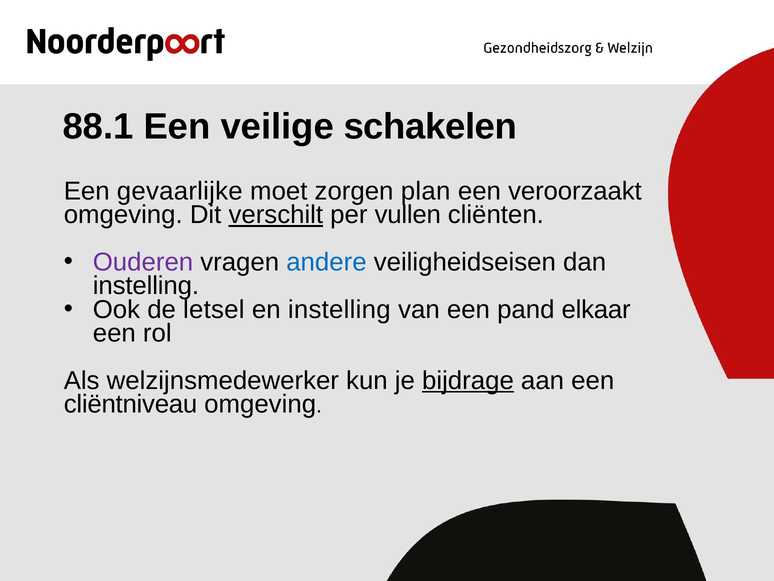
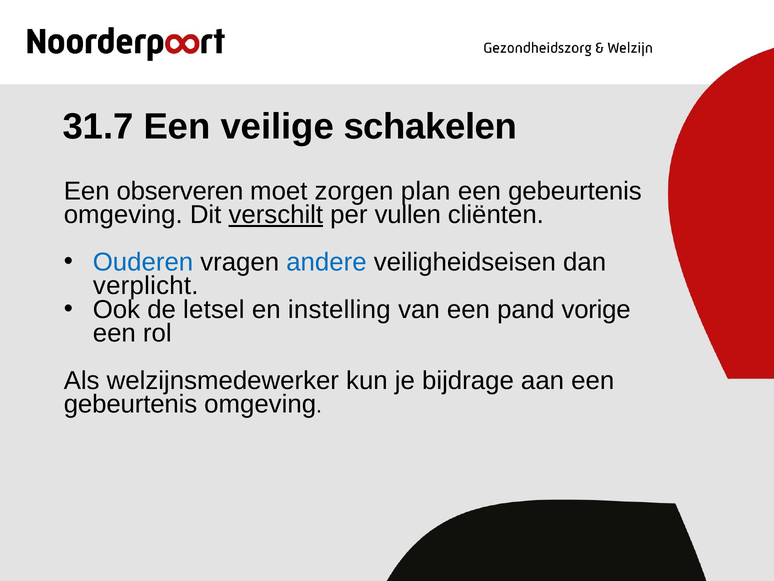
88.1: 88.1 -> 31.7
gevaarlijke: gevaarlijke -> observeren
veroorzaakt at (575, 191): veroorzaakt -> gebeurtenis
Ouderen colour: purple -> blue
instelling at (146, 286): instelling -> verplicht
elkaar: elkaar -> vorige
bijdrage underline: present -> none
cliëntniveau at (131, 404): cliëntniveau -> gebeurtenis
